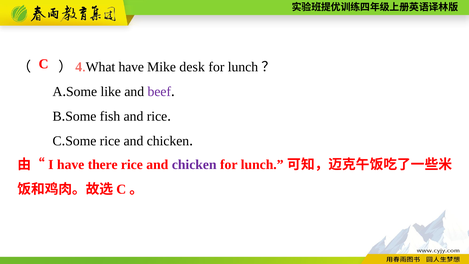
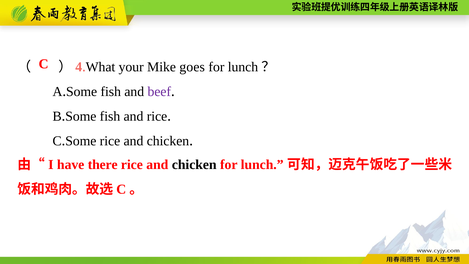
have at (131, 67): have -> your
desk: desk -> goes
like at (111, 92): like -> fish
chicken at (194, 165) colour: purple -> black
